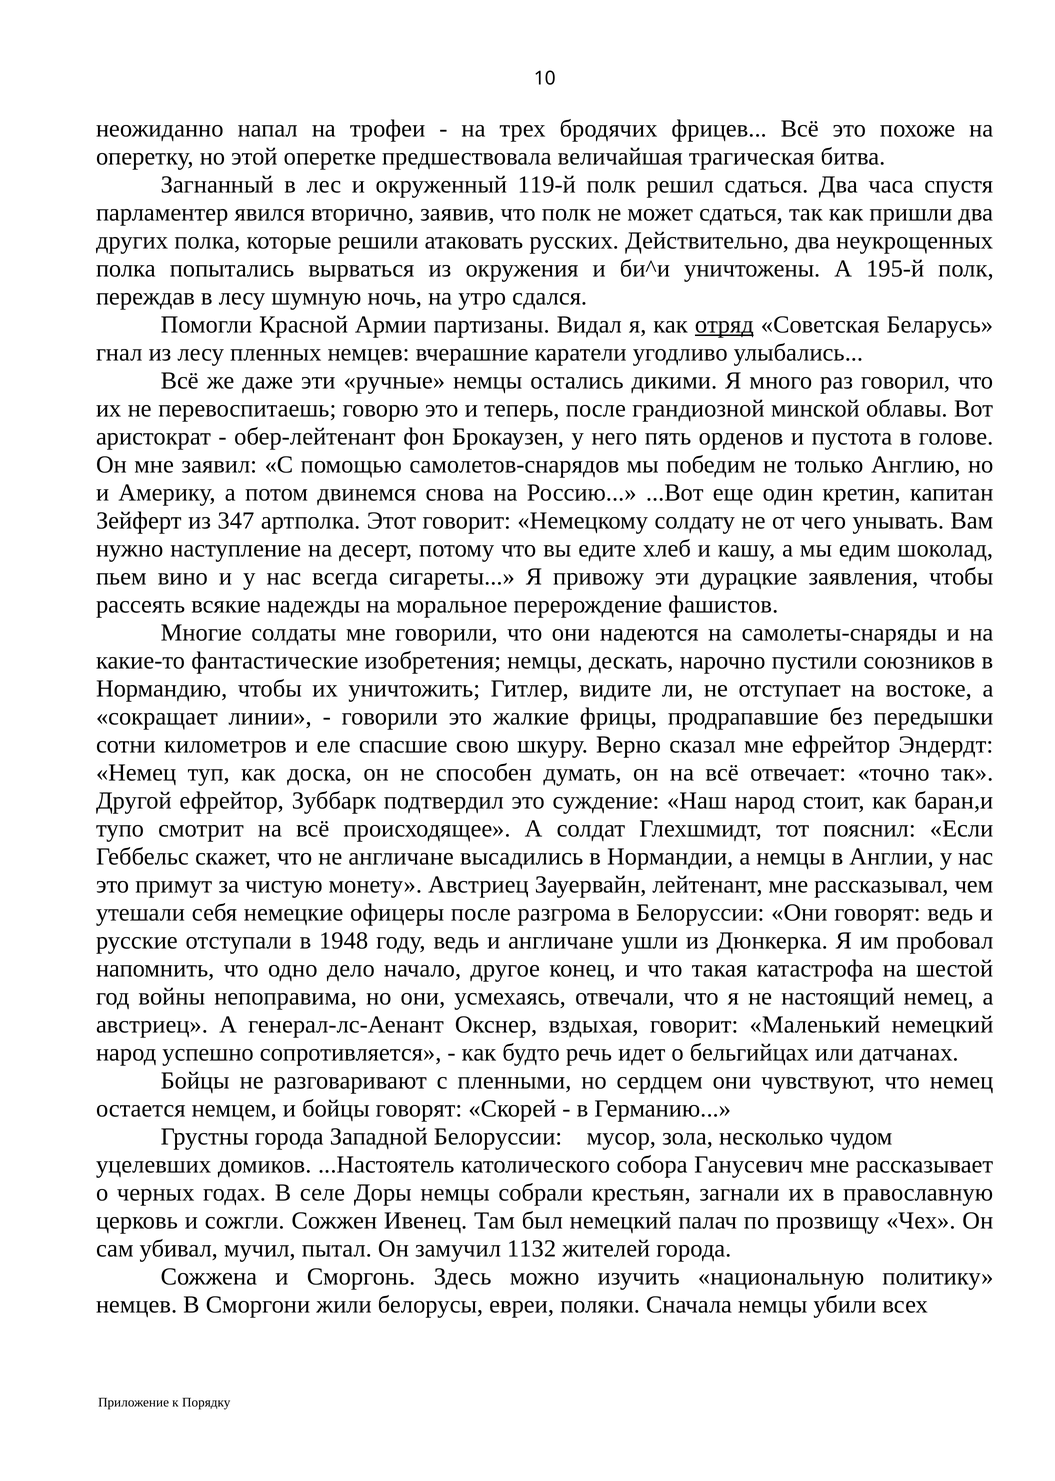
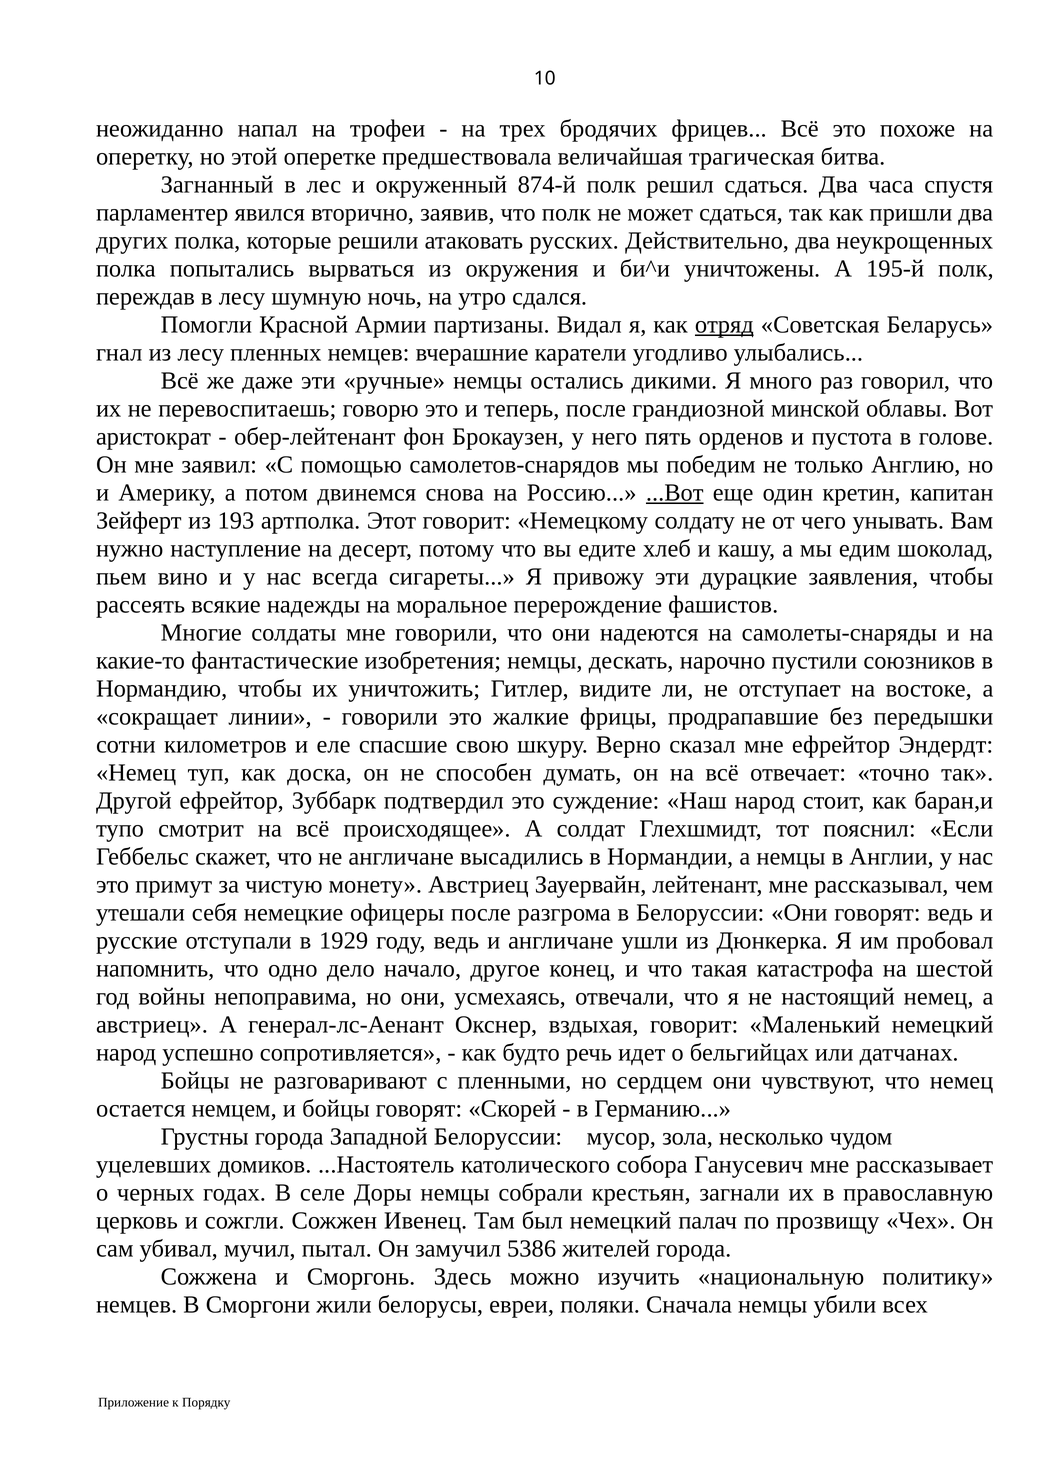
119-й: 119-й -> 874-й
...Вот underline: none -> present
347: 347 -> 193
1948: 1948 -> 1929
1132: 1132 -> 5386
